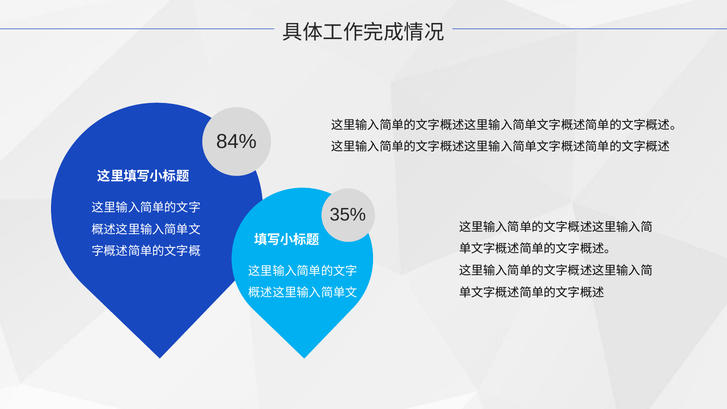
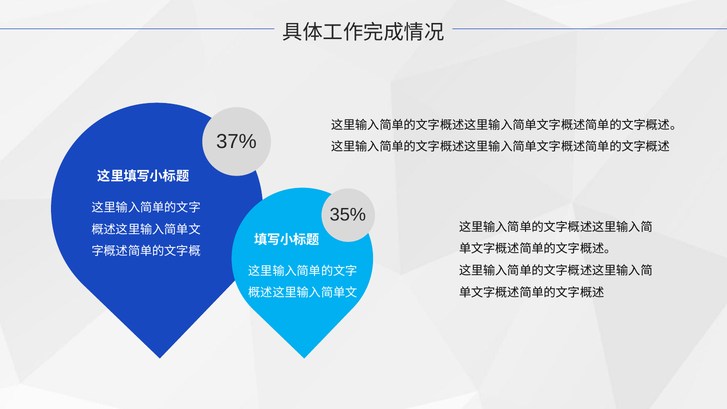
84%: 84% -> 37%
